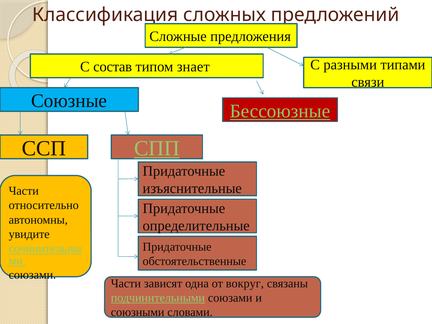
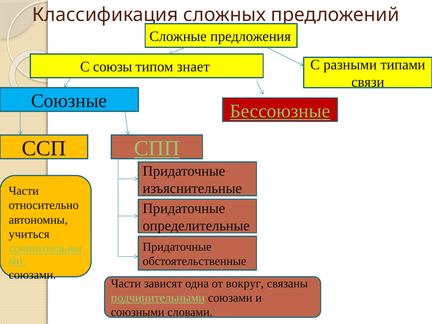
состав: состав -> союзы
увидите: увидите -> учиться
